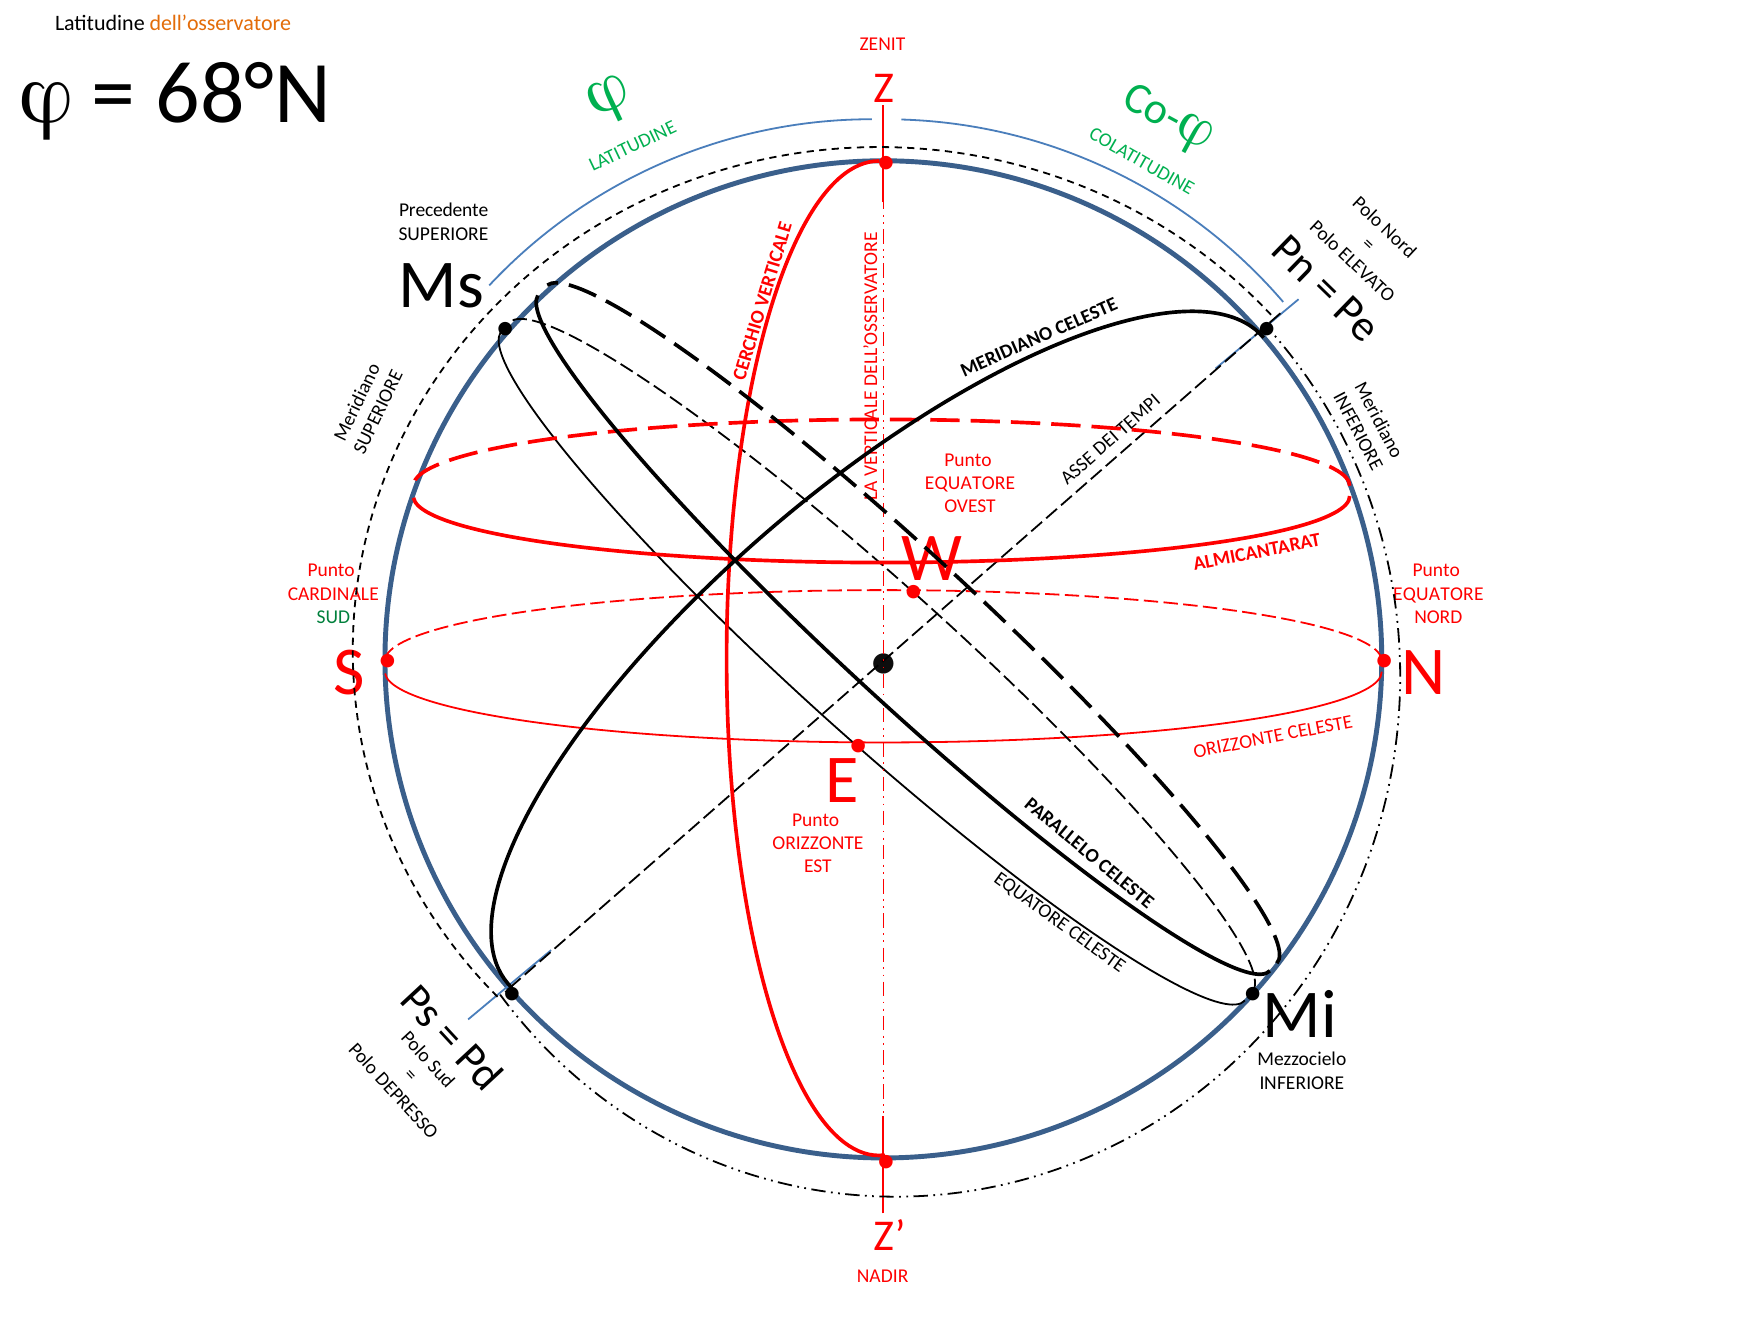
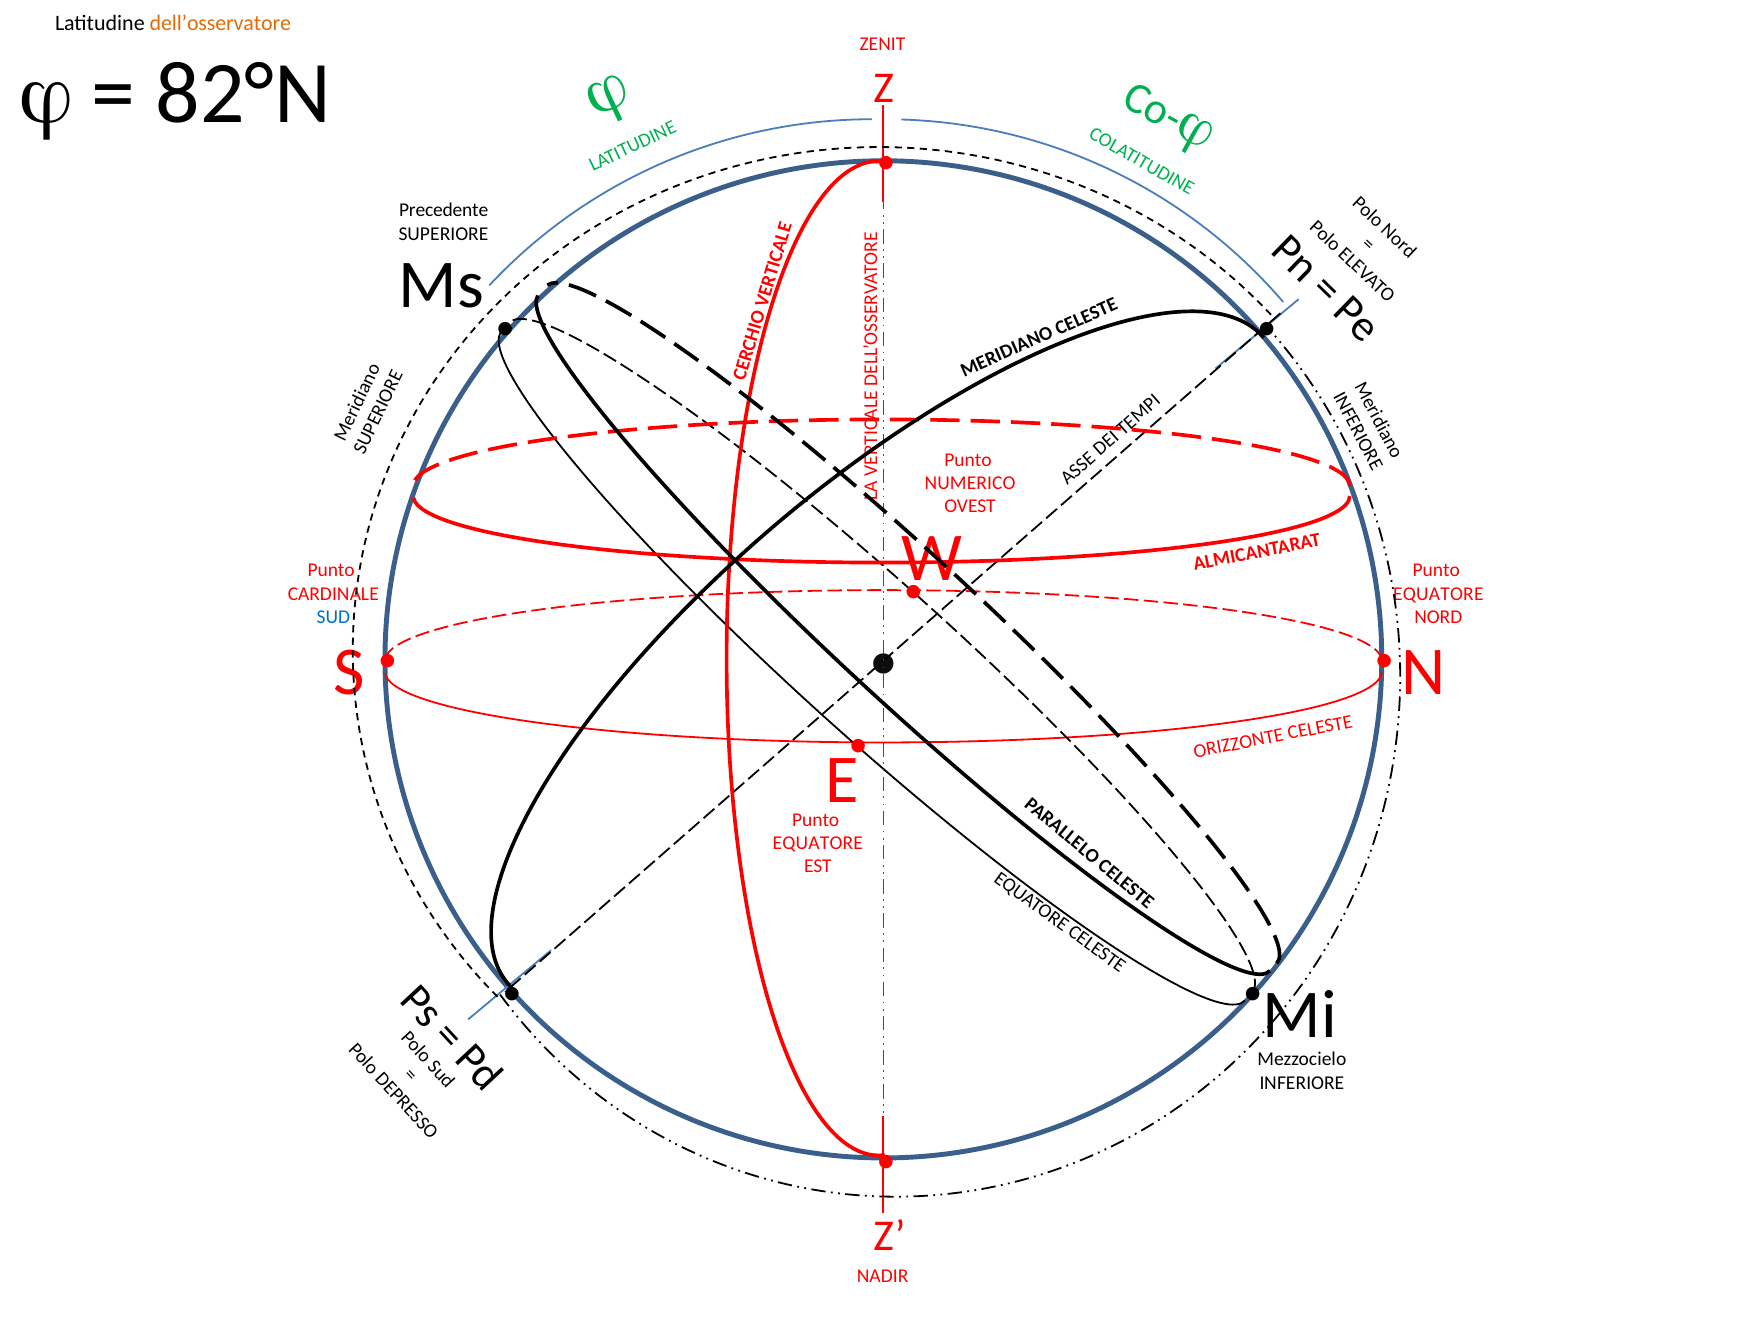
68°N: 68°N -> 82°N
EQUATORE at (970, 483): EQUATORE -> NUMERICO
SUD colour: green -> blue
ORIZZONTE at (818, 843): ORIZZONTE -> EQUATORE
